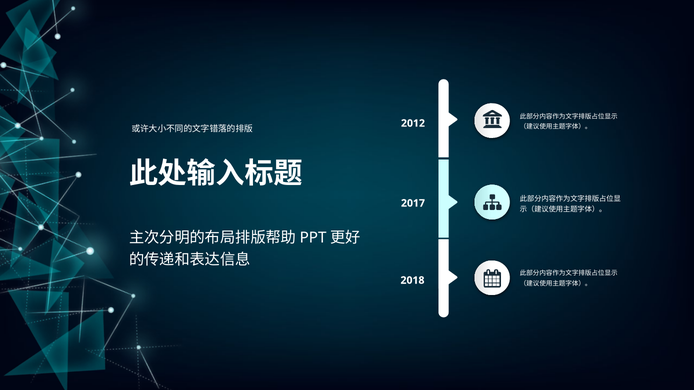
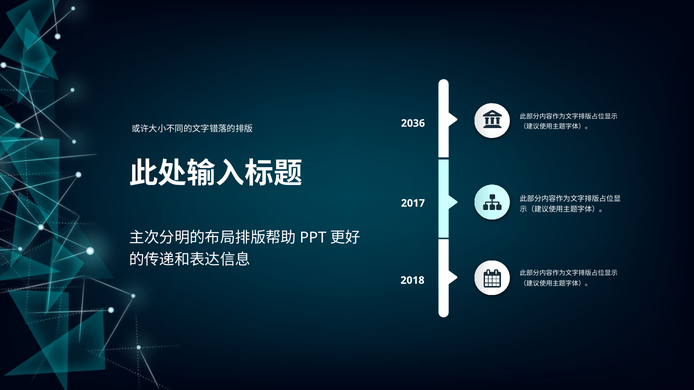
2012: 2012 -> 2036
